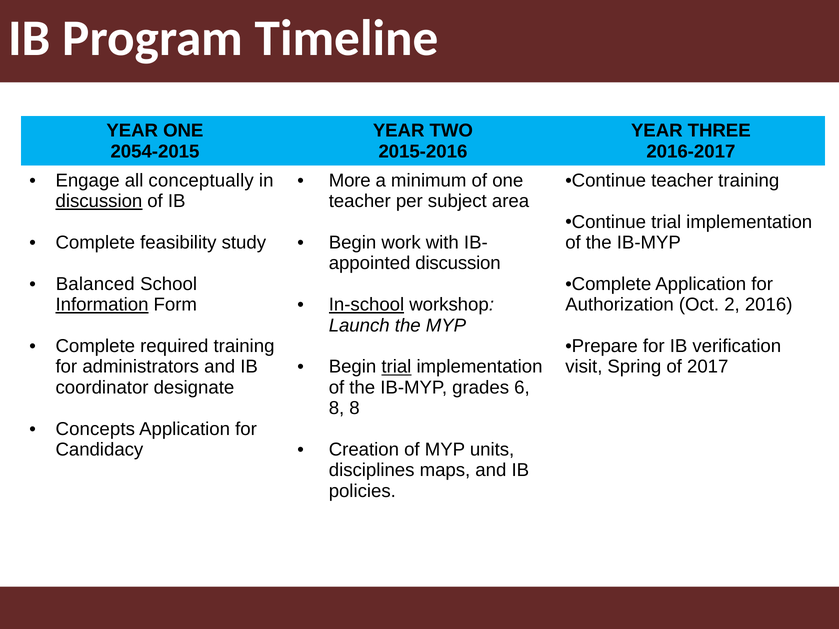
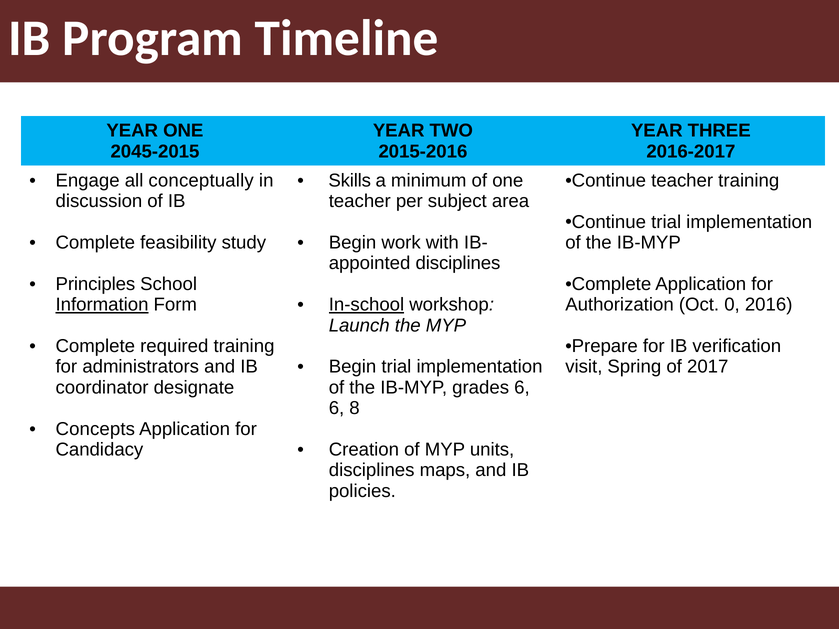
2054-2015: 2054-2015 -> 2045-2015
More: More -> Skills
discussion at (99, 201) underline: present -> none
discussion at (458, 263): discussion -> disciplines
Balanced: Balanced -> Principles
2: 2 -> 0
trial at (396, 367) underline: present -> none
8 at (337, 408): 8 -> 6
